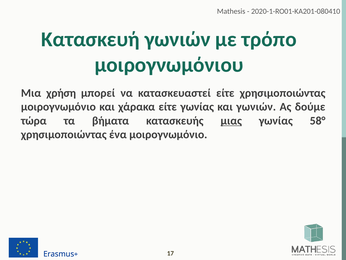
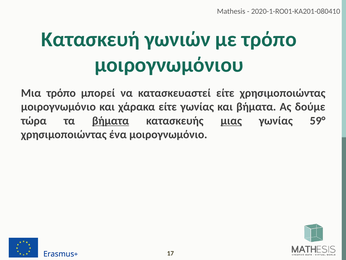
Μια χρήση: χρήση -> τρόπο
και γωνιών: γωνιών -> βήματα
βήματα at (111, 121) underline: none -> present
58°: 58° -> 59°
